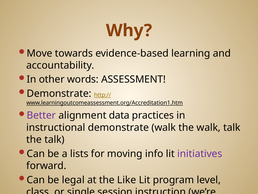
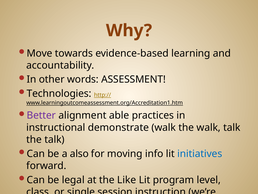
Demonstrate at (59, 93): Demonstrate -> Technologies
data: data -> able
lists: lists -> also
initiatives colour: purple -> blue
